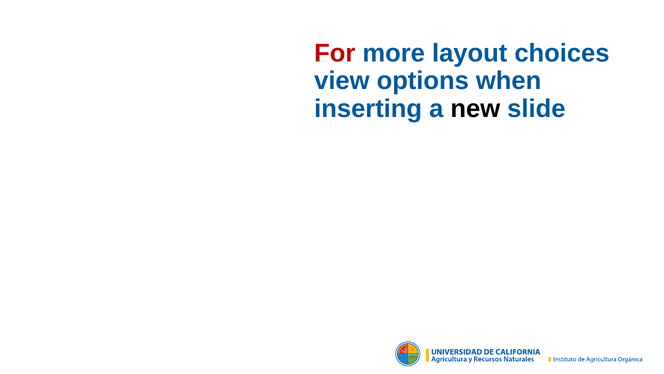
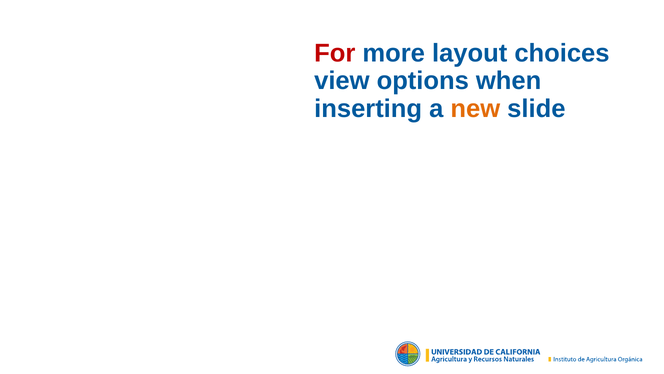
new colour: black -> orange
